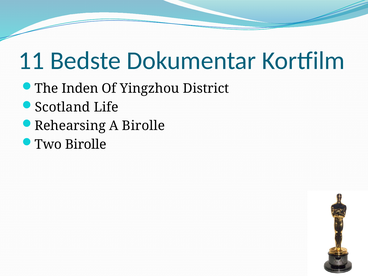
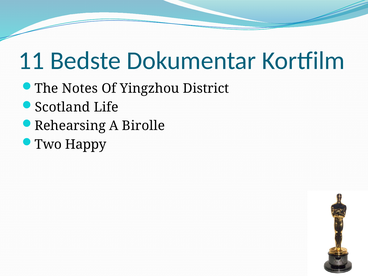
Inden: Inden -> Notes
Two Birolle: Birolle -> Happy
